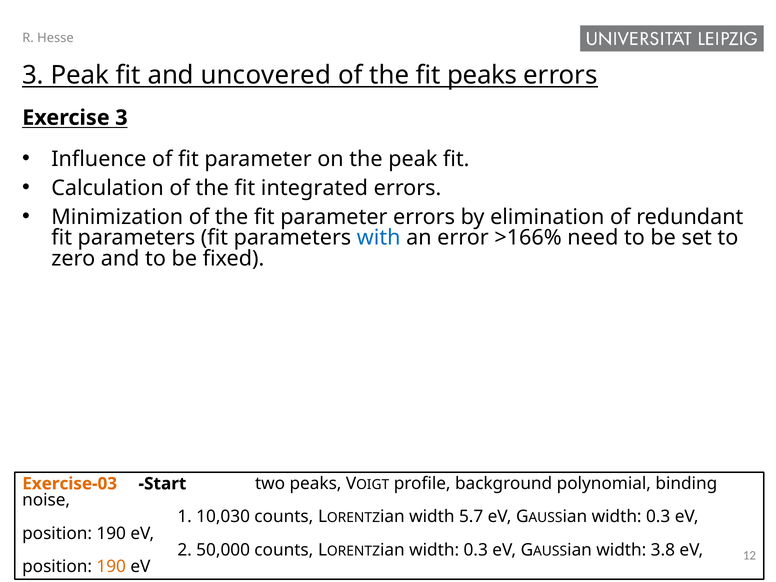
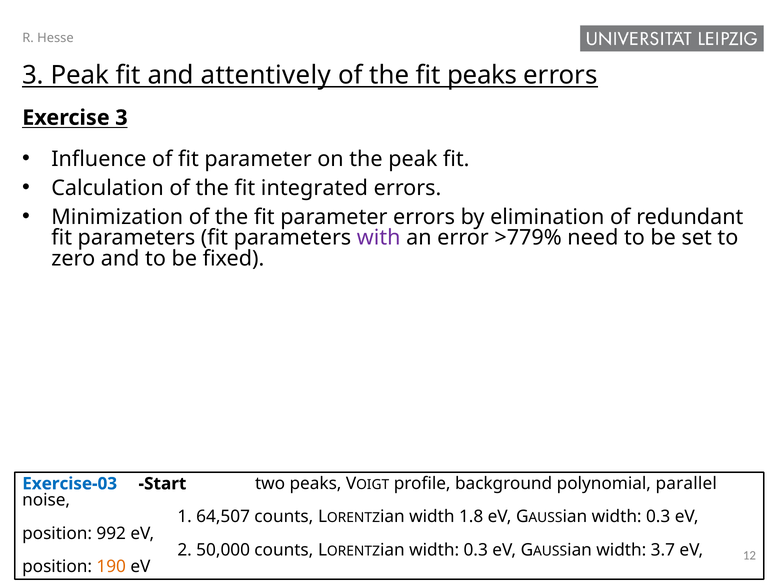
uncovered: uncovered -> attentively
with colour: blue -> purple
>166%: >166% -> >779%
Exercise-03 colour: orange -> blue
binding: binding -> parallel
10,030: 10,030 -> 64,507
5.7: 5.7 -> 1.8
190 at (111, 533): 190 -> 992
3.8: 3.8 -> 3.7
